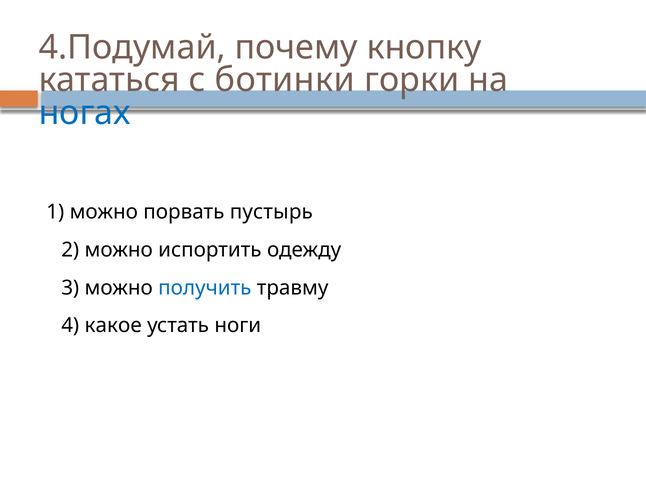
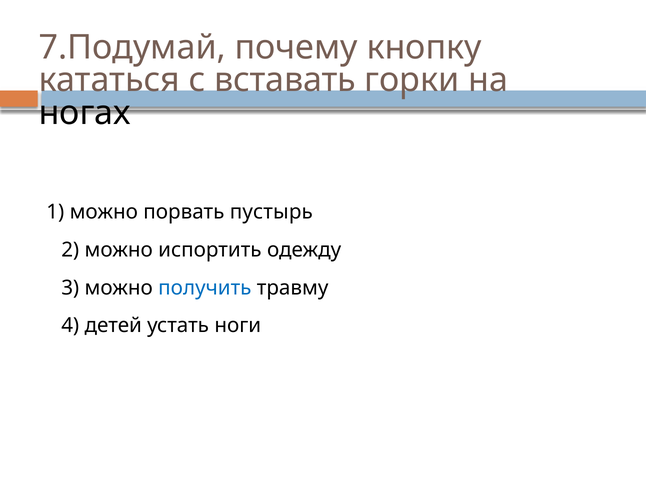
4.Подумай: 4.Подумай -> 7.Подумай
ботинки: ботинки -> вставать
ногах colour: blue -> black
какое: какое -> детей
